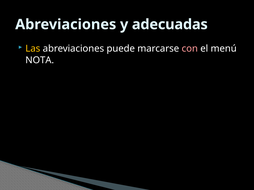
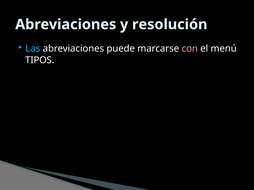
adecuadas: adecuadas -> resolución
Las colour: yellow -> light blue
NOTA: NOTA -> TIPOS
